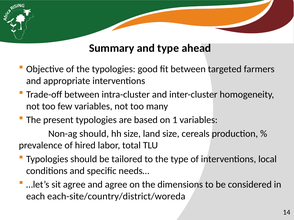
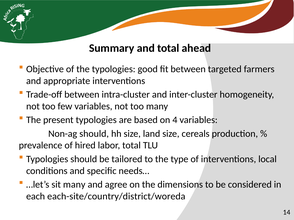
and type: type -> total
1: 1 -> 4
sit agree: agree -> many
